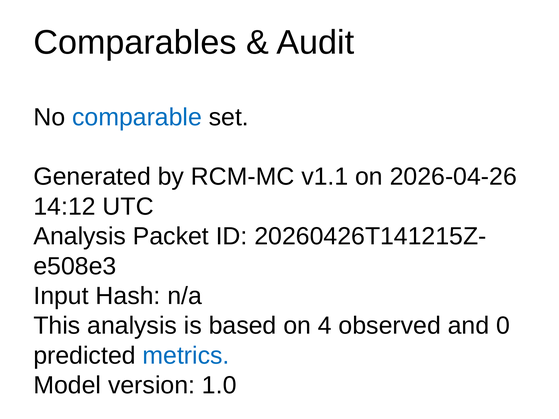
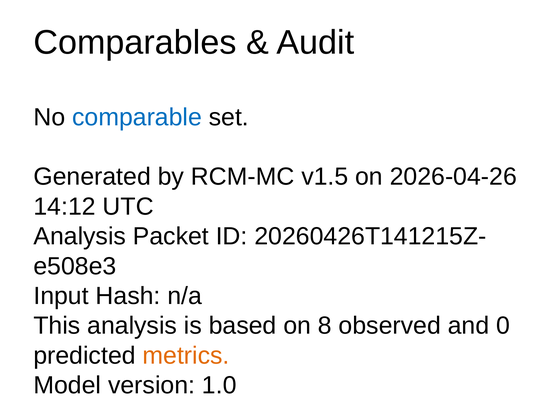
v1.1: v1.1 -> v1.5
4: 4 -> 8
metrics colour: blue -> orange
